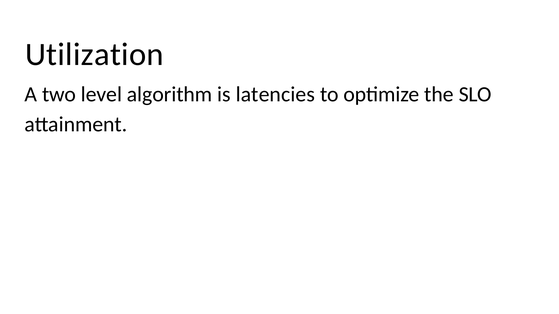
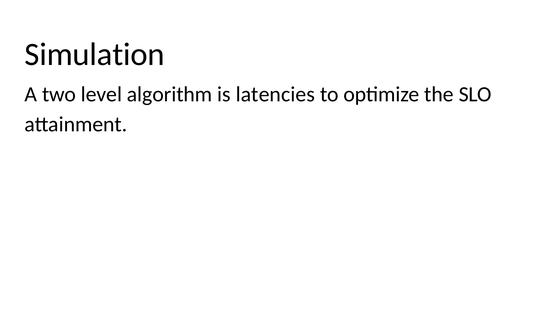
Utilization: Utilization -> Simulation
